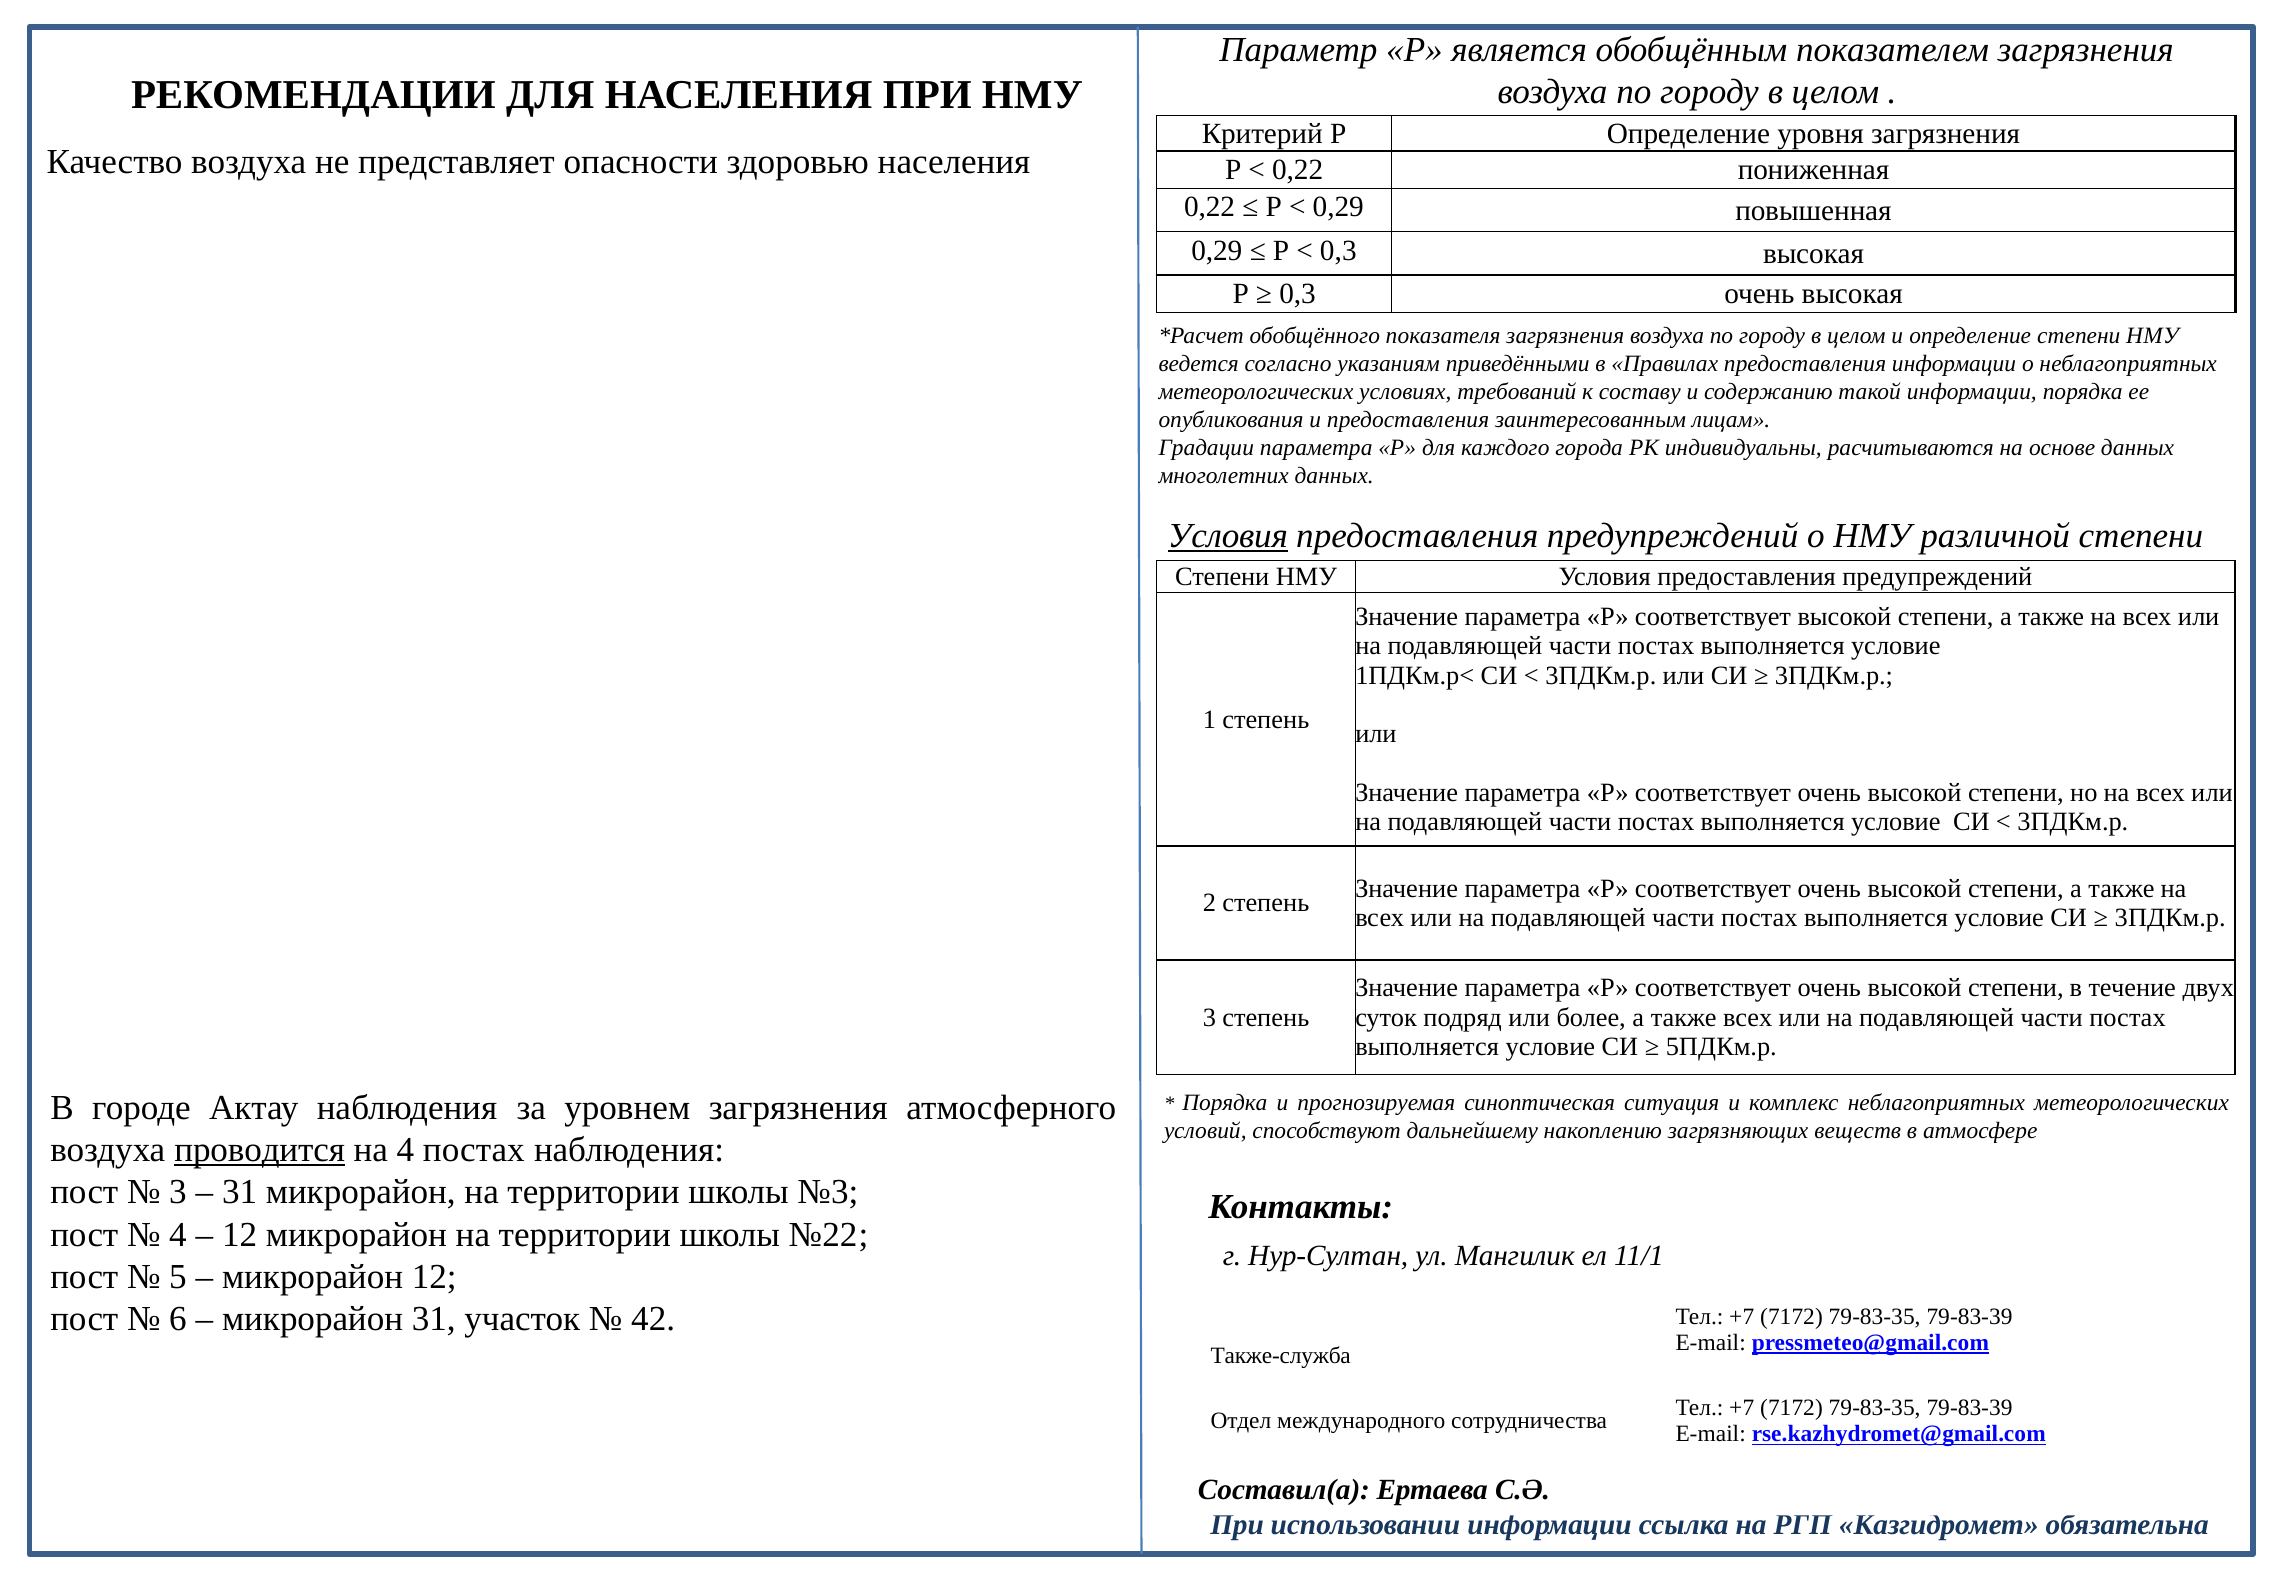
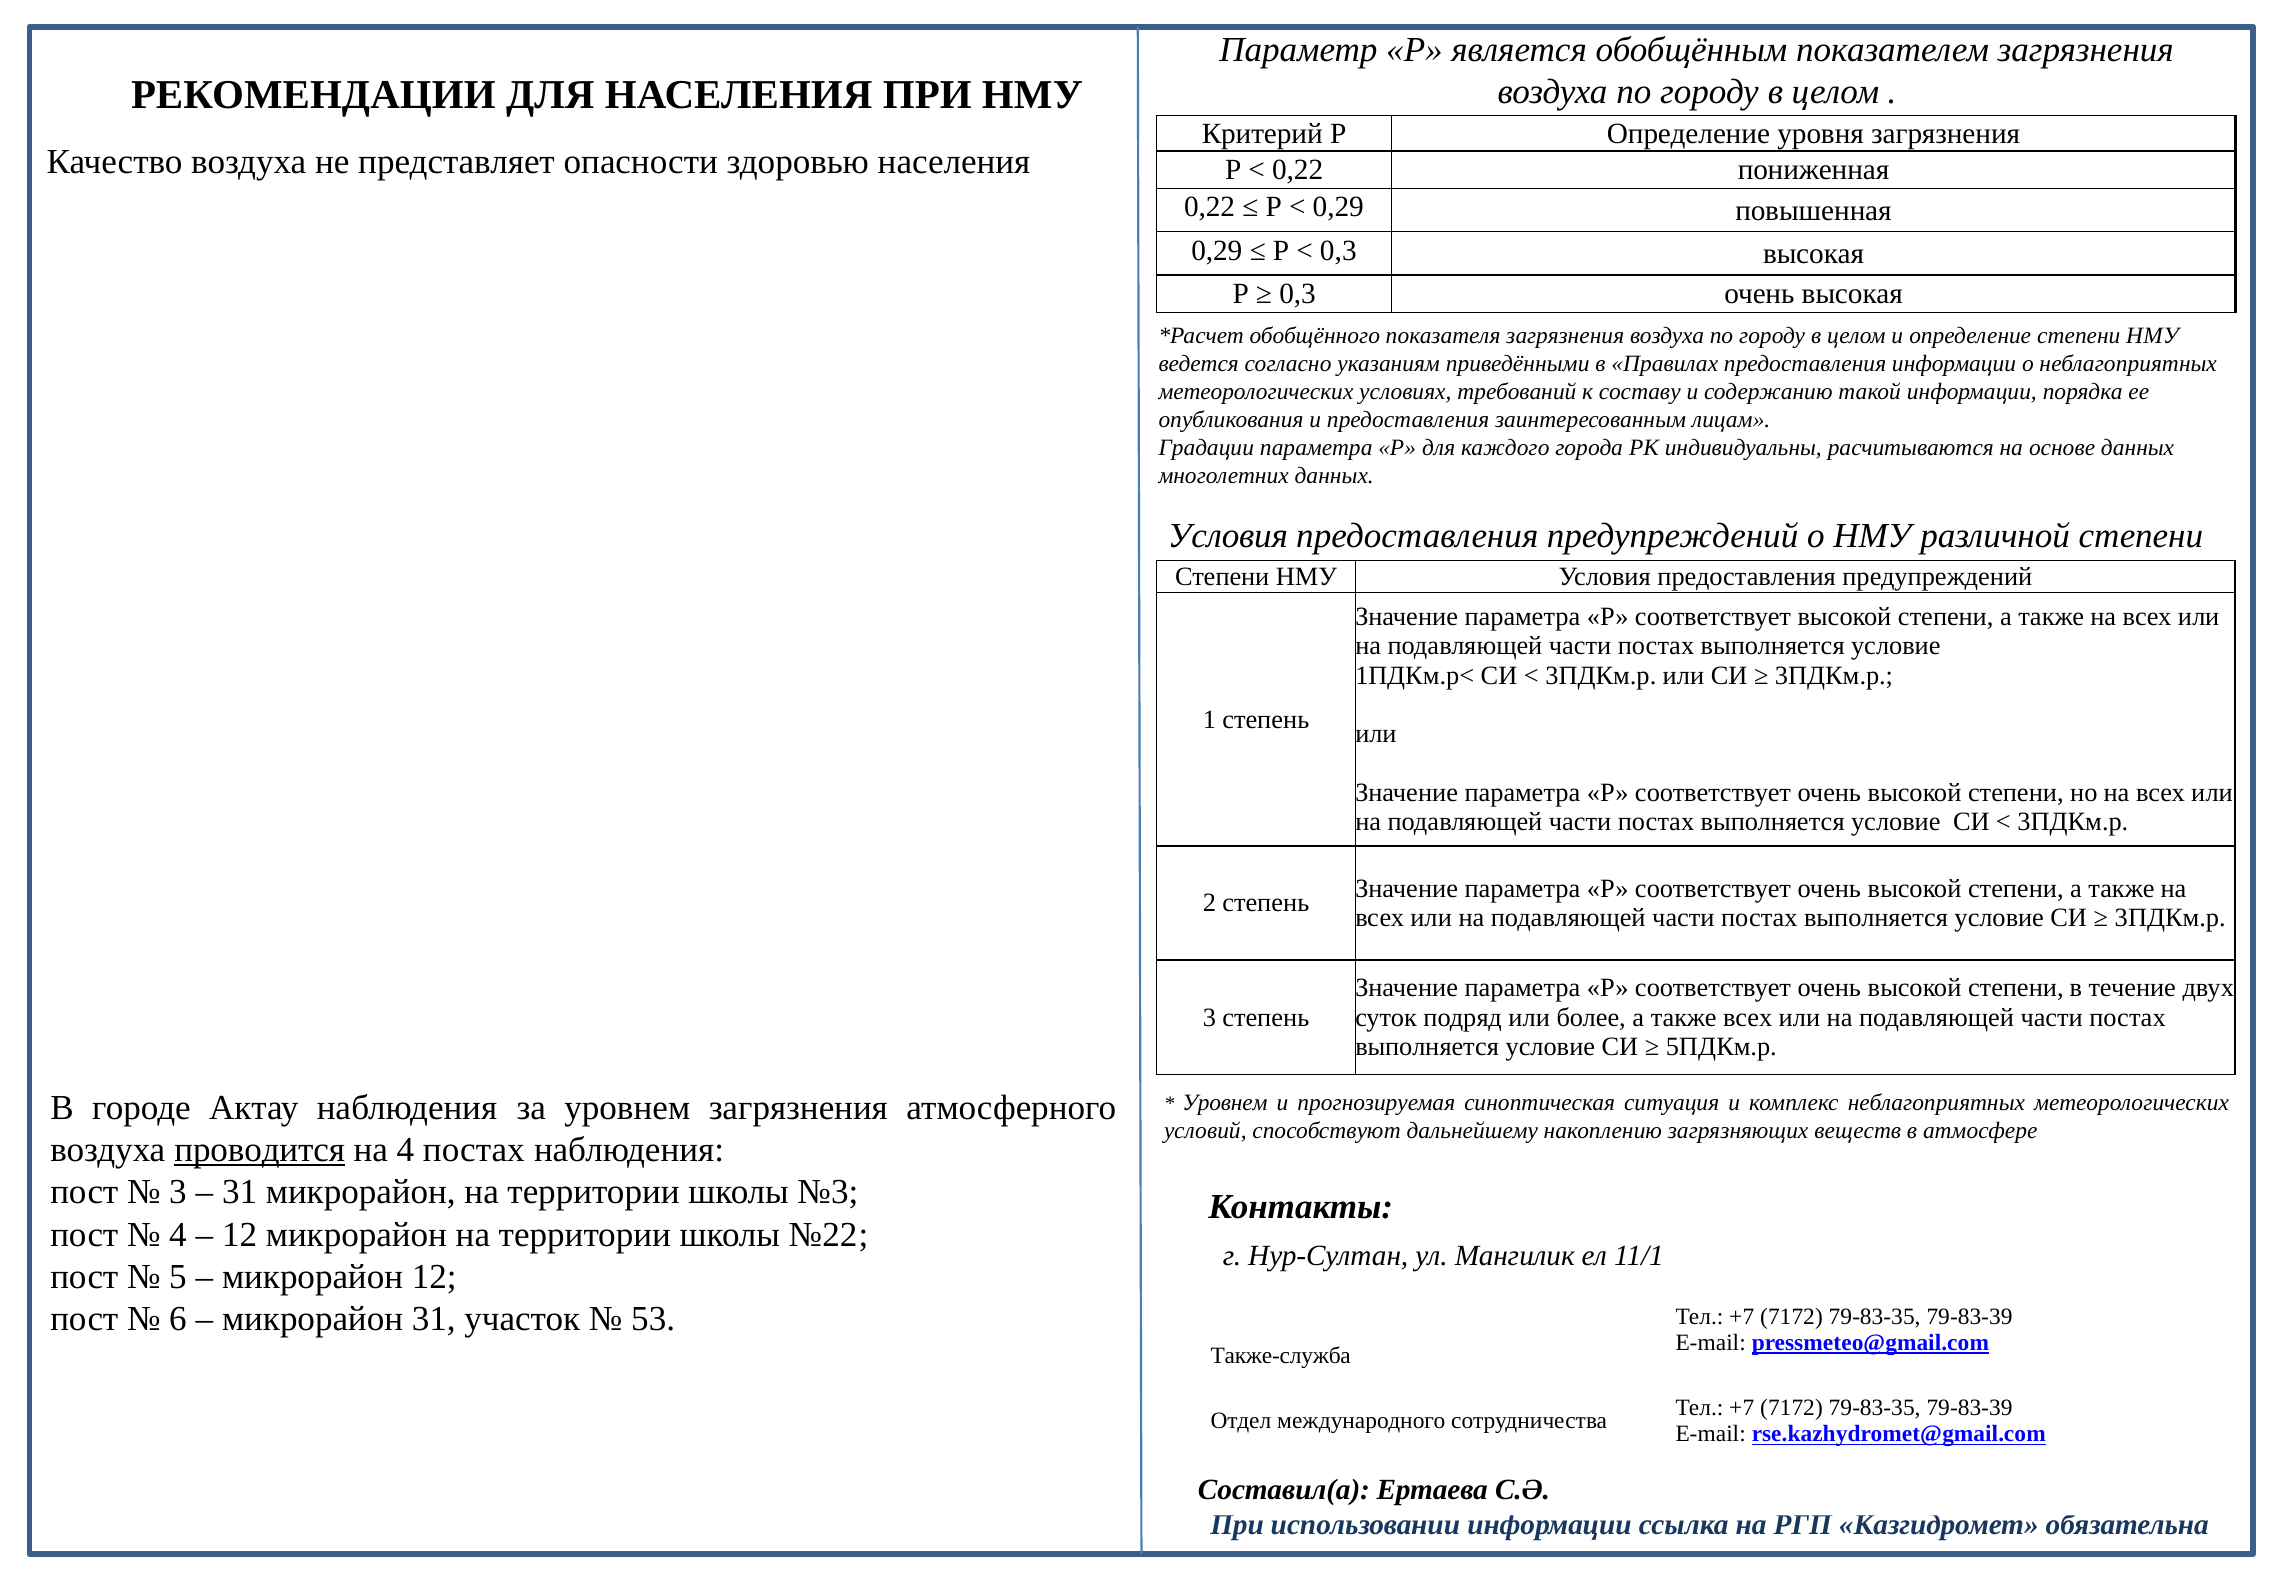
Условия at (1228, 536) underline: present -> none
Порядка at (1225, 1102): Порядка -> Уровнем
42: 42 -> 53
